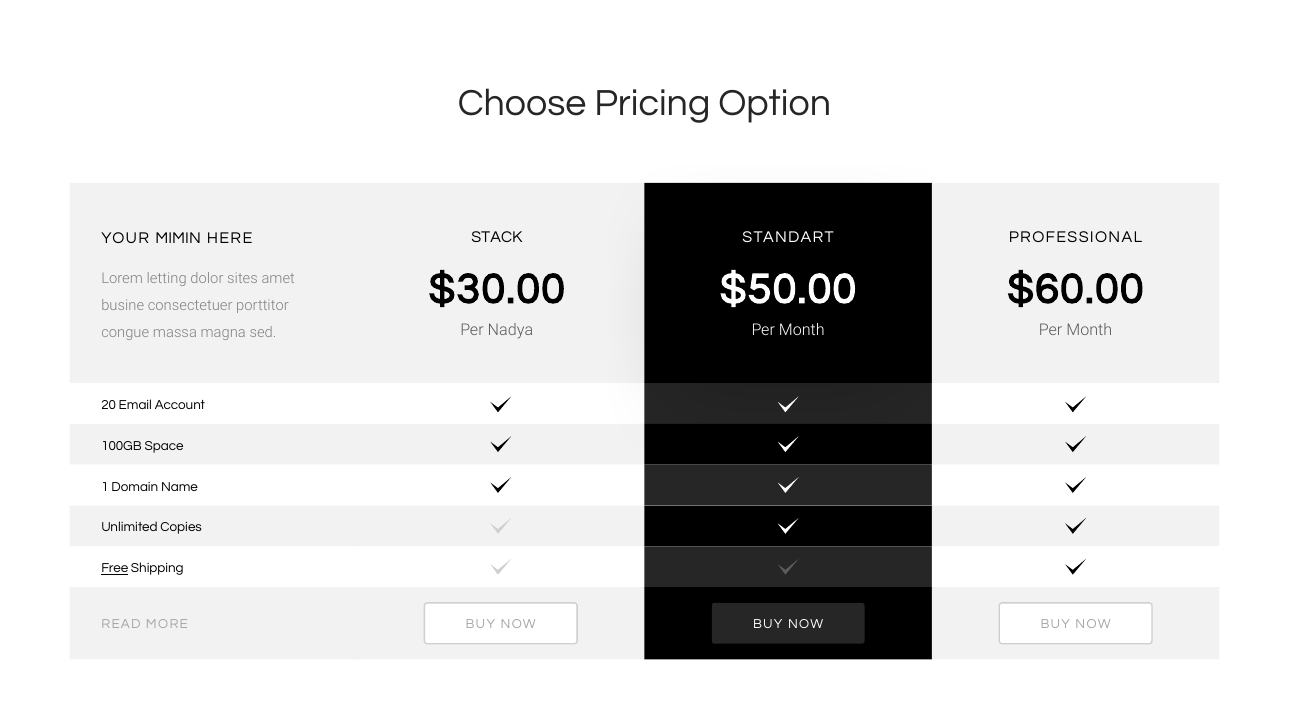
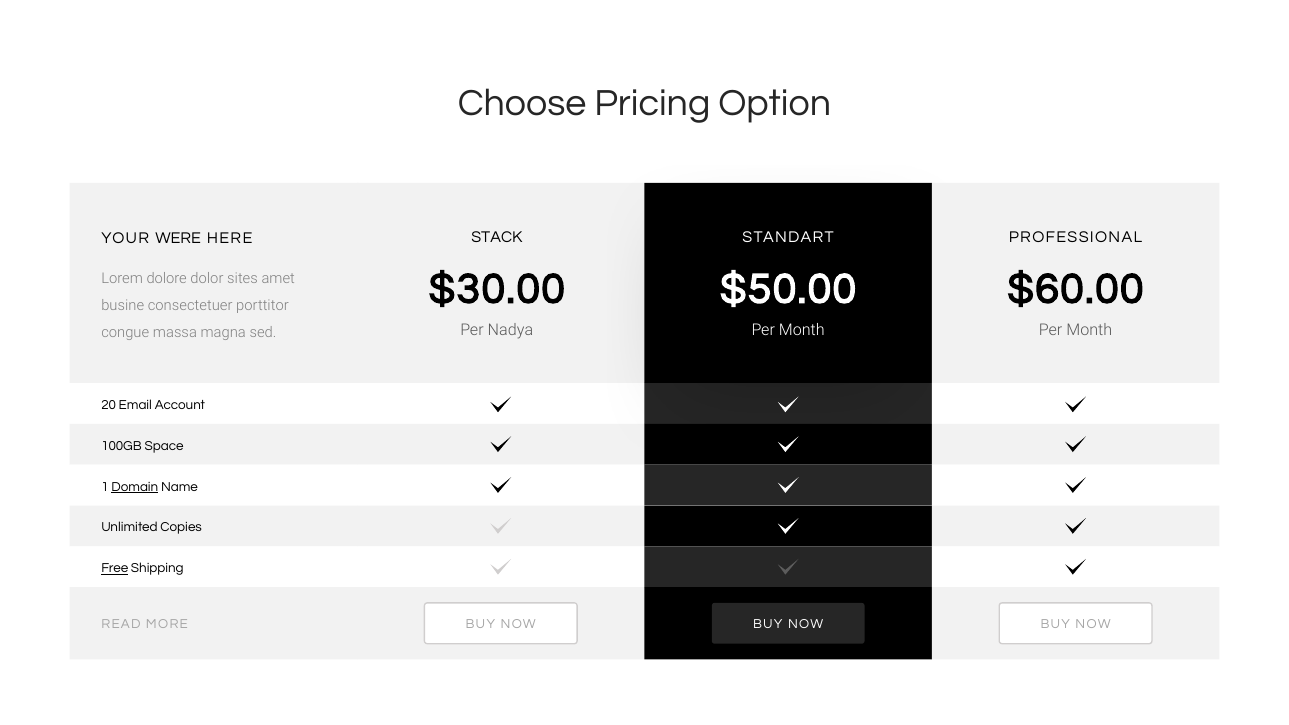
MIMIN: MIMIN -> WERE
letting: letting -> dolore
Domain underline: none -> present
